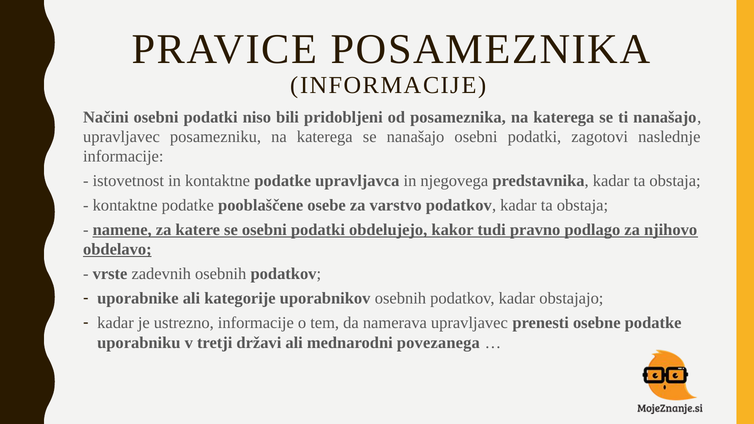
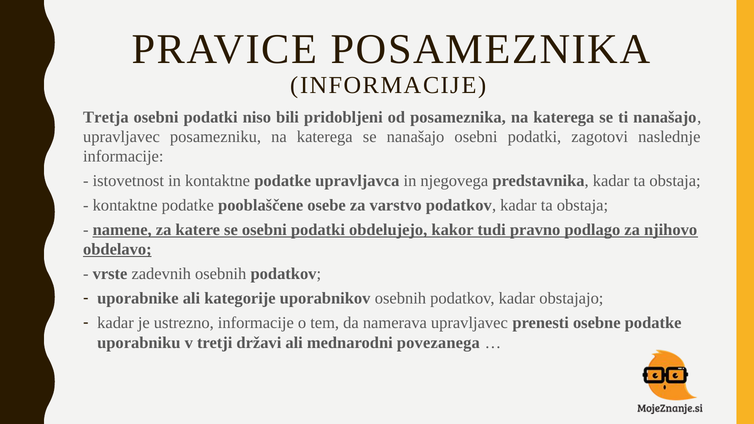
Načini: Načini -> Tretja
